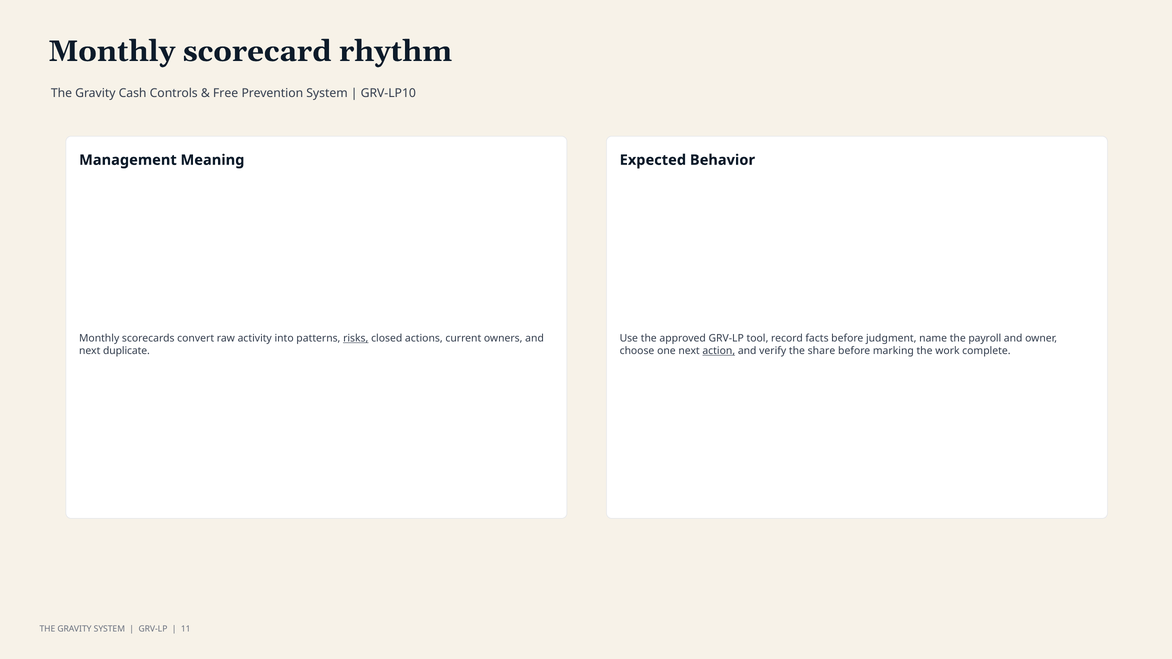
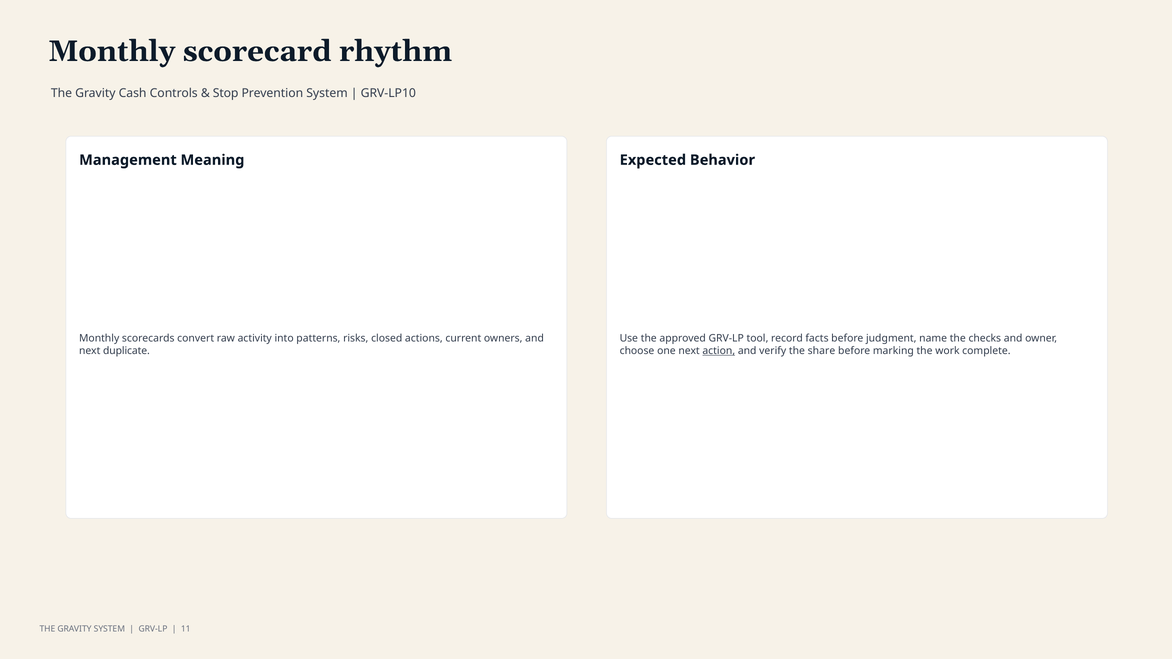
Free: Free -> Stop
risks underline: present -> none
payroll: payroll -> checks
